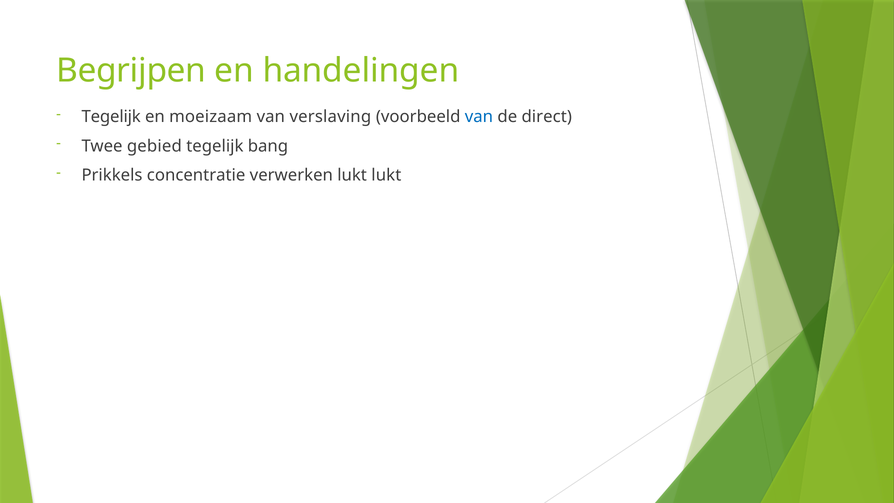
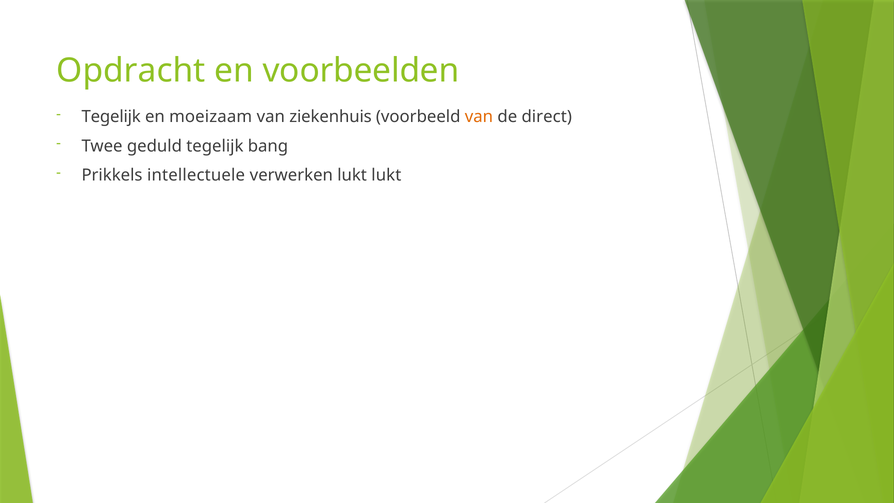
Begrijpen: Begrijpen -> Opdracht
handelingen: handelingen -> voorbeelden
verslaving: verslaving -> ziekenhuis
van at (479, 117) colour: blue -> orange
gebied: gebied -> geduld
concentratie: concentratie -> intellectuele
